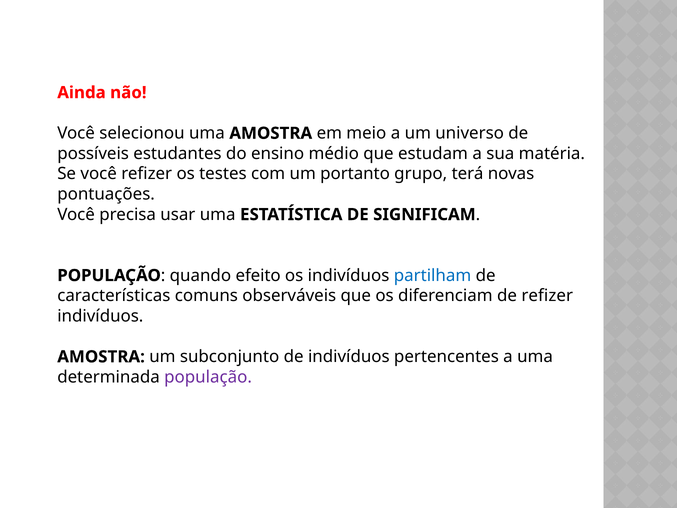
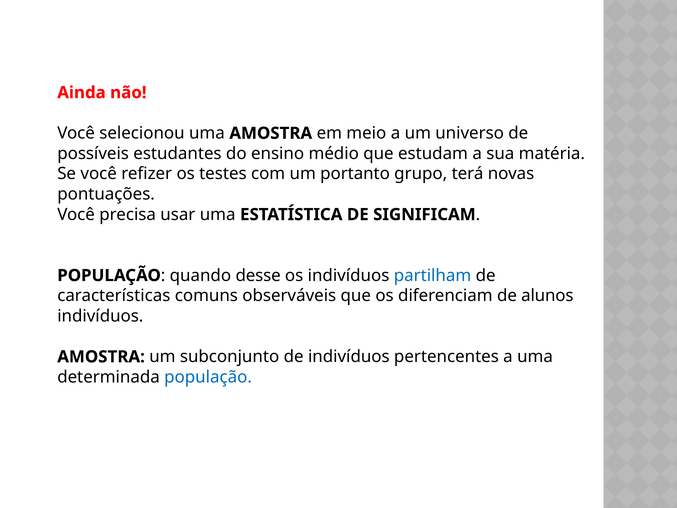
efeito: efeito -> desse
de refizer: refizer -> alunos
população at (208, 377) colour: purple -> blue
